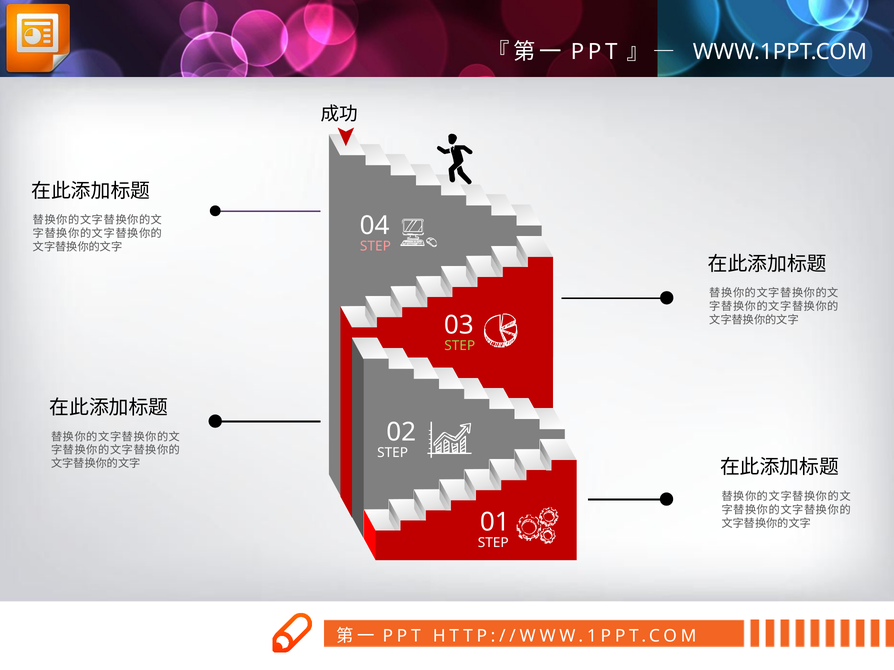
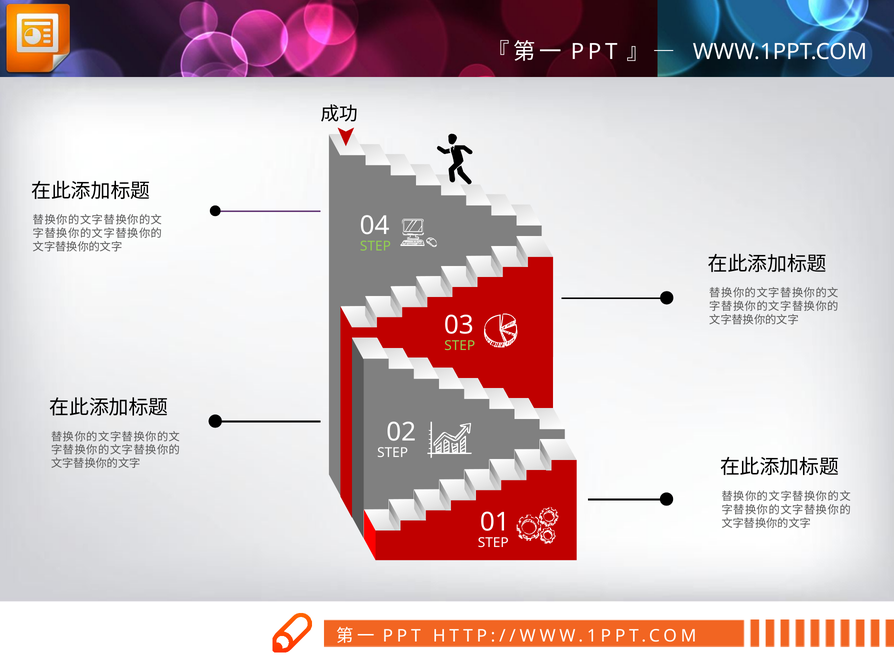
STEP at (375, 246) colour: pink -> light green
